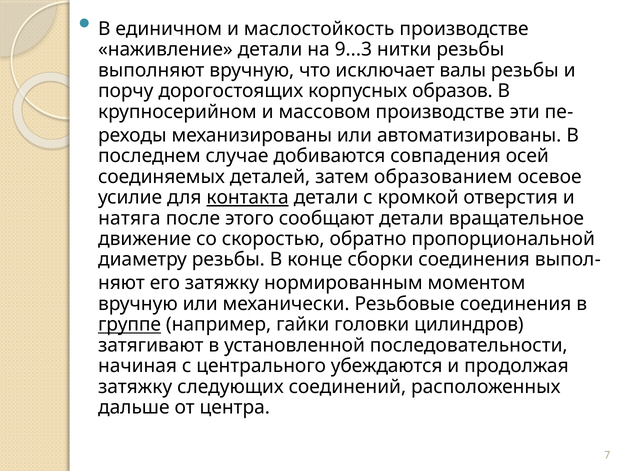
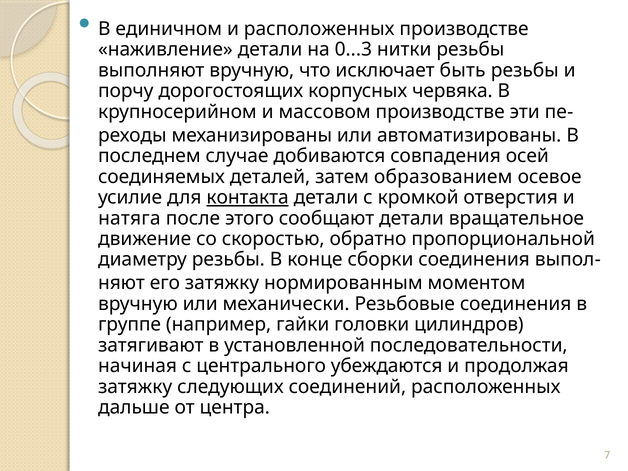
и маслостойкость: маслостойкость -> расположенных
9...3: 9...3 -> 0...3
валы: валы -> быть
образов: образов -> червяка
группе underline: present -> none
